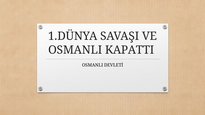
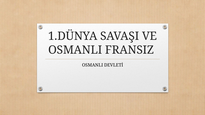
KAPATTI: KAPATTI -> FRANSIZ
